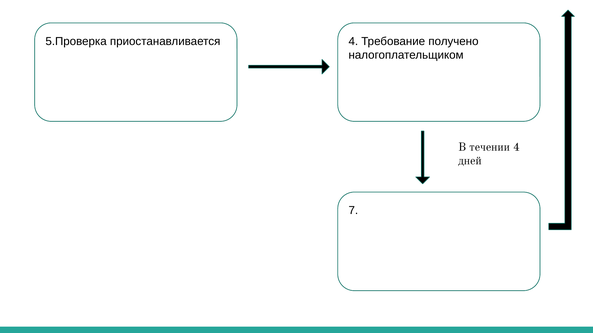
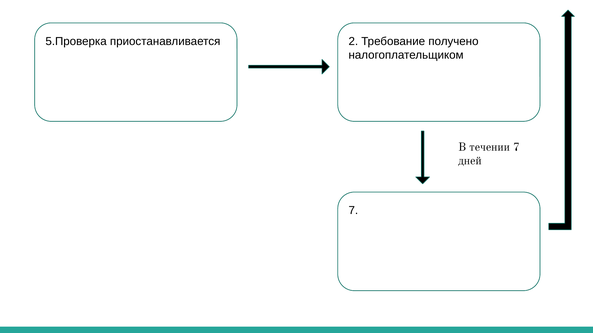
приостанавливается 4: 4 -> 2
течении 4: 4 -> 7
